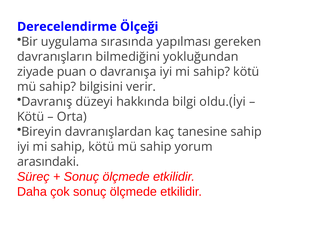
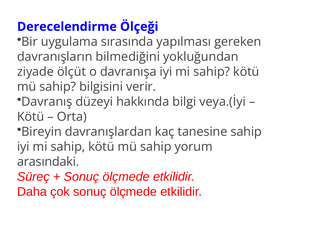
puan: puan -> ölçüt
oldu.(İyi: oldu.(İyi -> veya.(İyi
